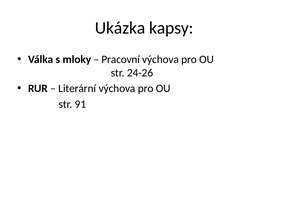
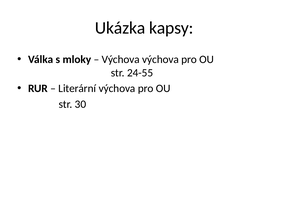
Pracovní at (121, 59): Pracovní -> Výchova
24-26: 24-26 -> 24-55
91: 91 -> 30
